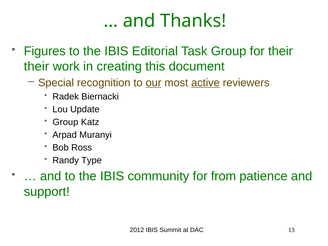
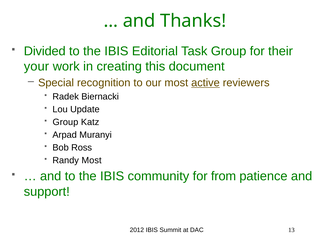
Figures: Figures -> Divided
their at (36, 67): their -> your
our underline: present -> none
Randy Type: Type -> Most
